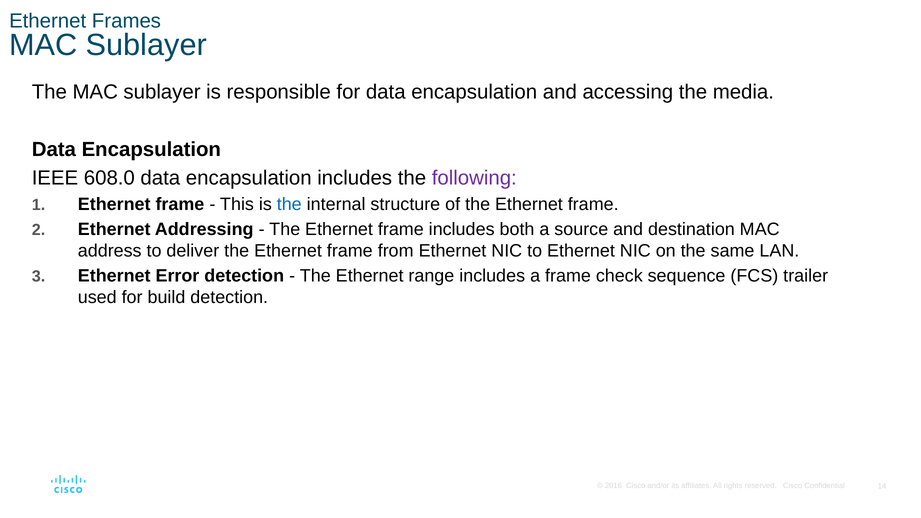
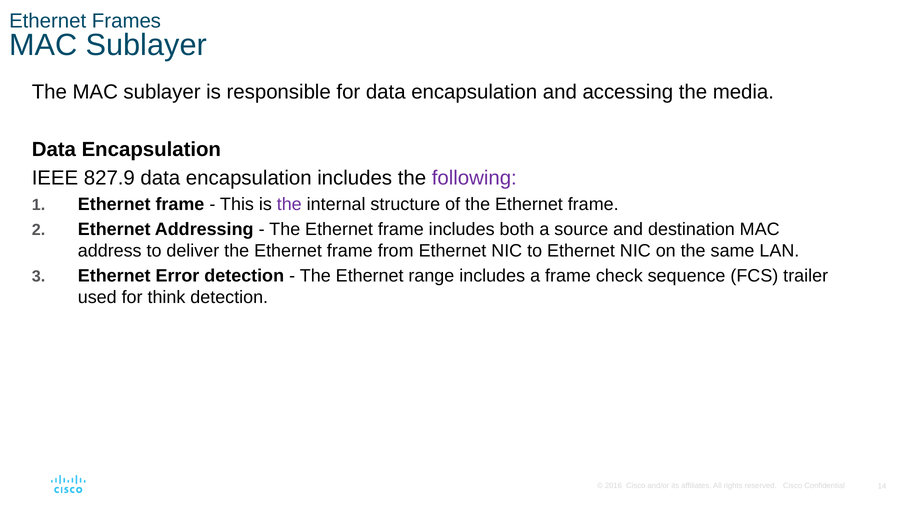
608.0: 608.0 -> 827.9
the at (289, 204) colour: blue -> purple
build: build -> think
